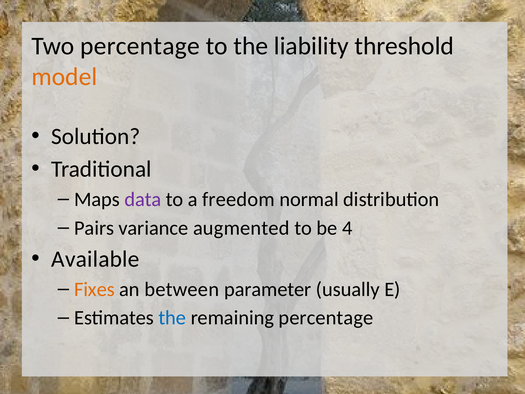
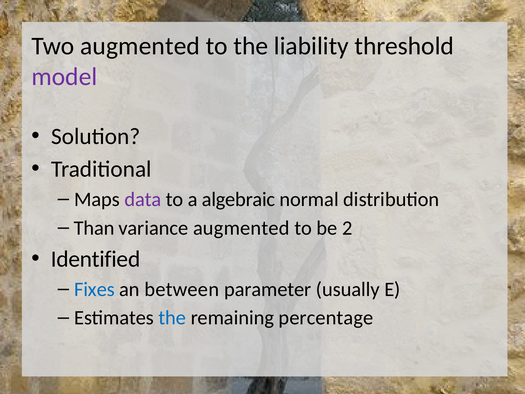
Two percentage: percentage -> augmented
model colour: orange -> purple
freedom: freedom -> algebraic
Pairs: Pairs -> Than
4: 4 -> 2
Available: Available -> Identified
Fixes colour: orange -> blue
